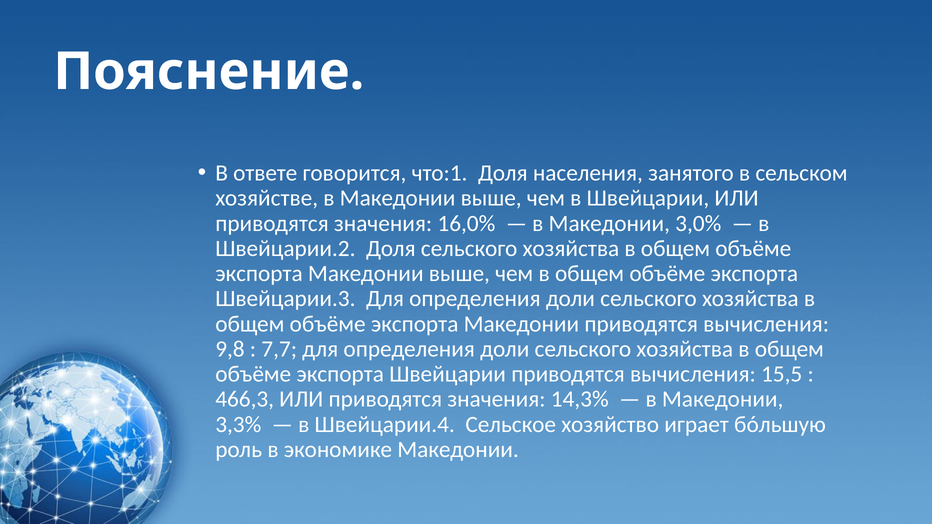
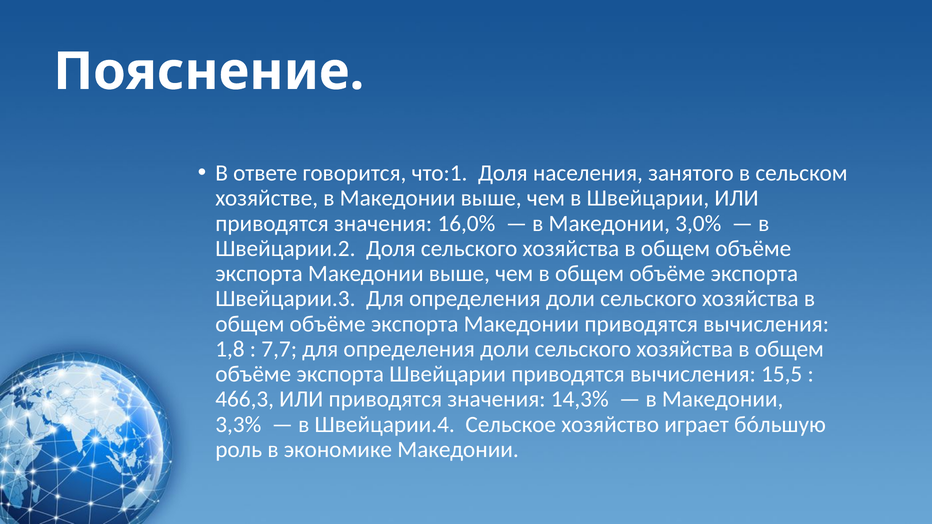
9,8: 9,8 -> 1,8
